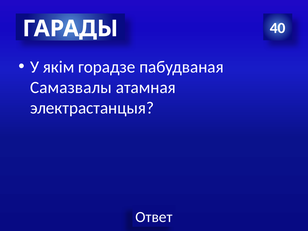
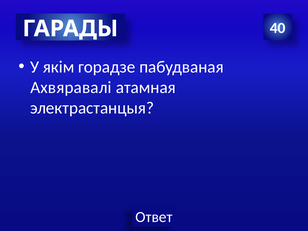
Самазвалы: Самазвалы -> Ахвяравалі
